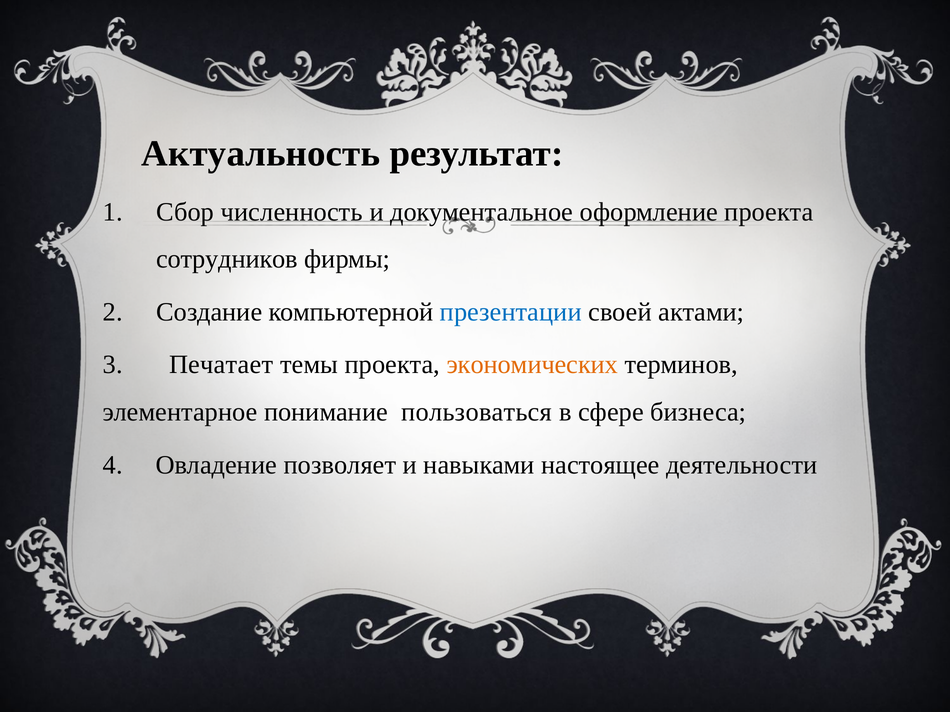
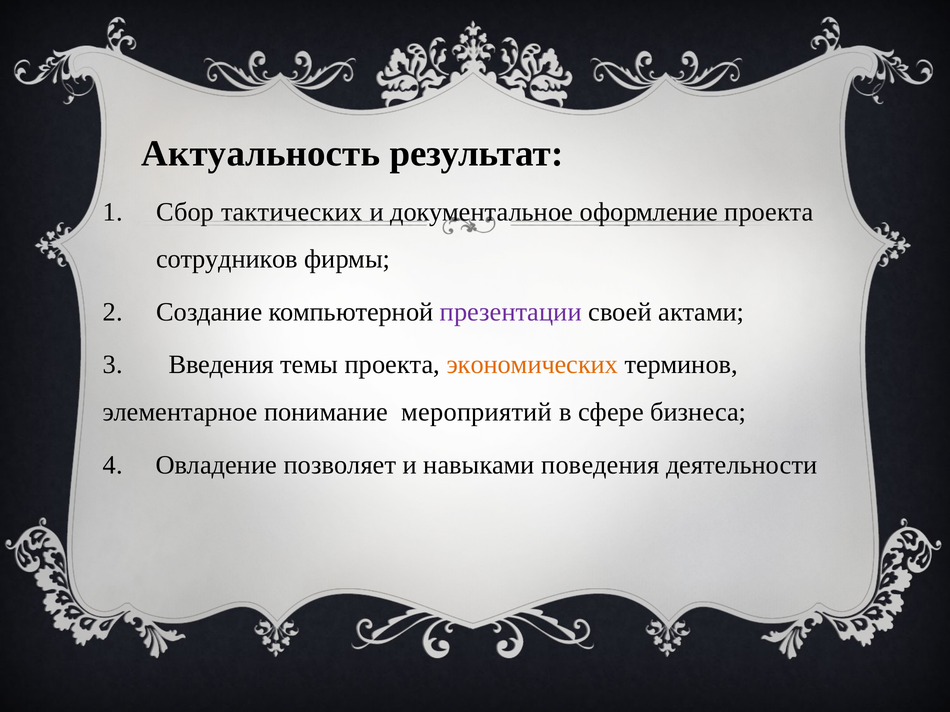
численность: численность -> тактических
презентации colour: blue -> purple
Печатает: Печатает -> Введения
пользоваться: пользоваться -> мероприятий
настоящее: настоящее -> поведения
